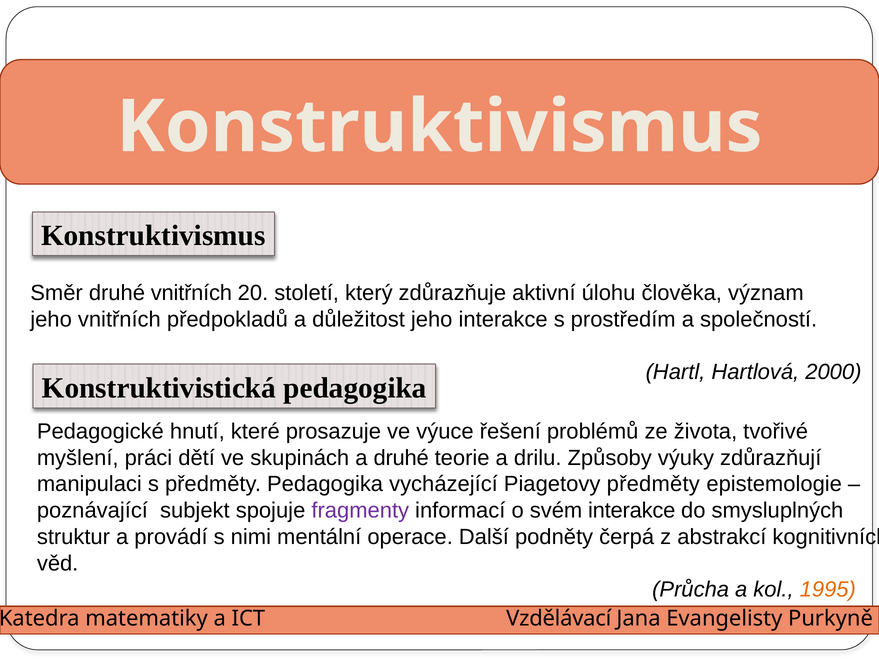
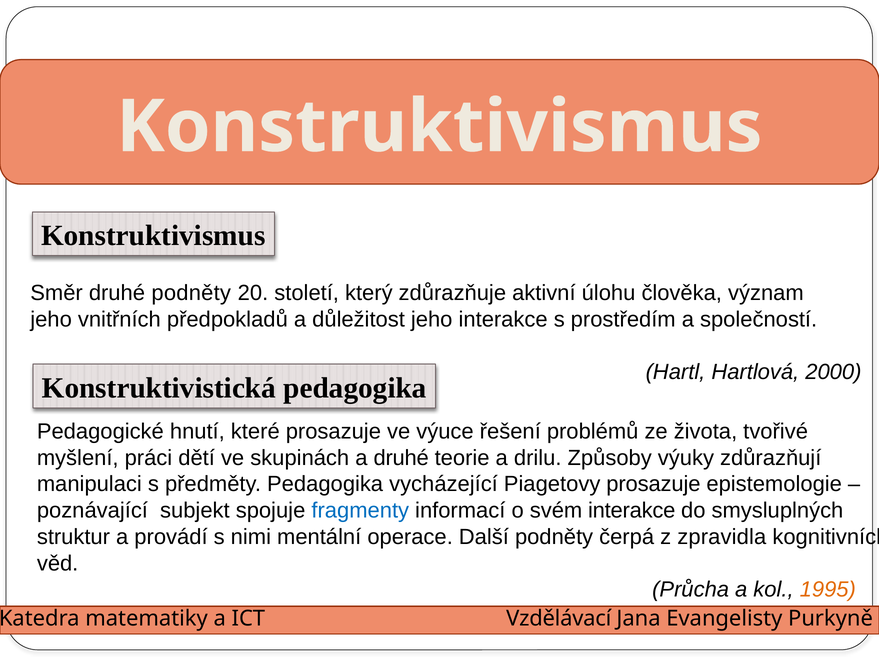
druhé vnitřních: vnitřních -> podněty
Piagetovy předměty: předměty -> prosazuje
fragmenty colour: purple -> blue
abstrakcí: abstrakcí -> zpravidla
